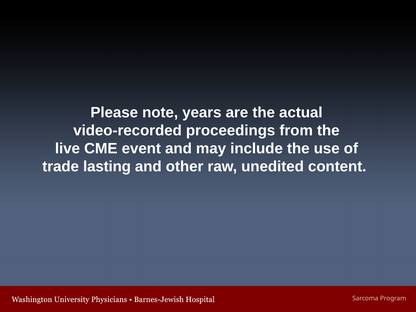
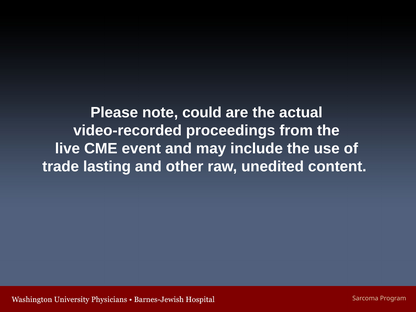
years: years -> could
